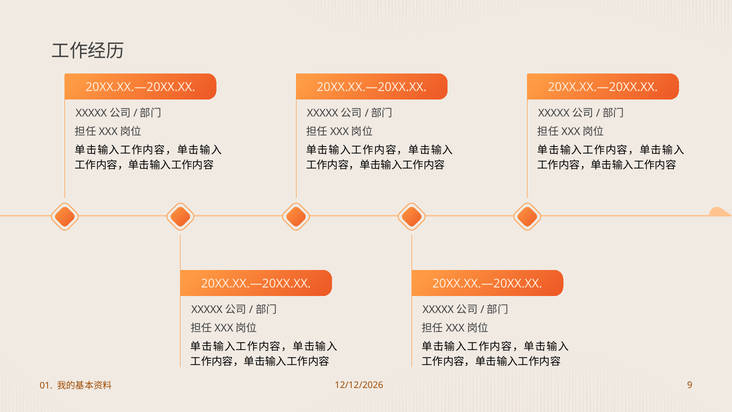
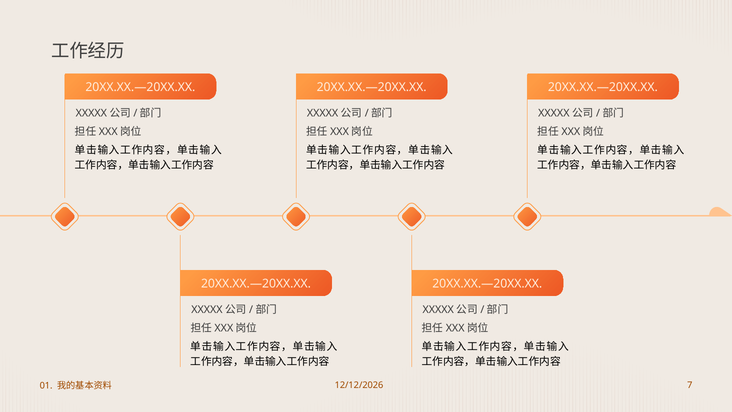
9: 9 -> 7
